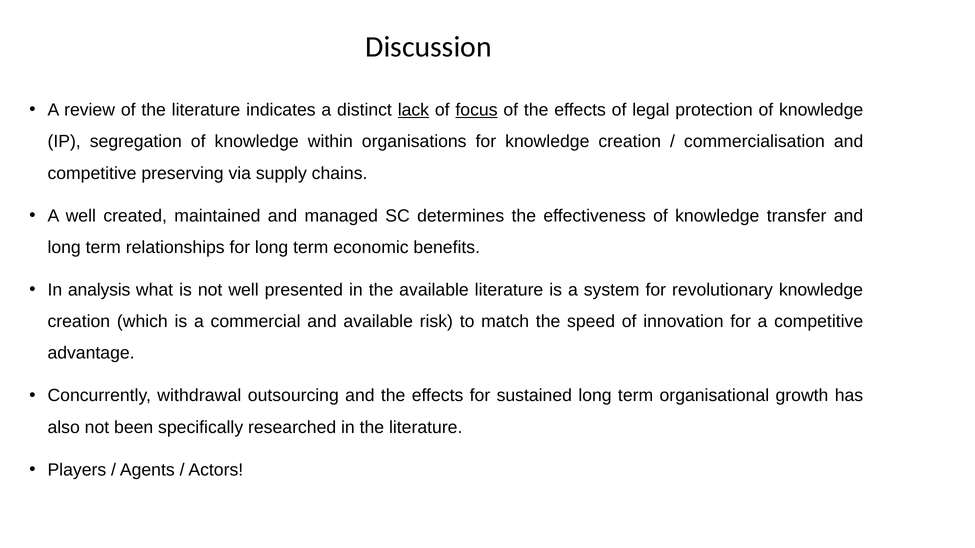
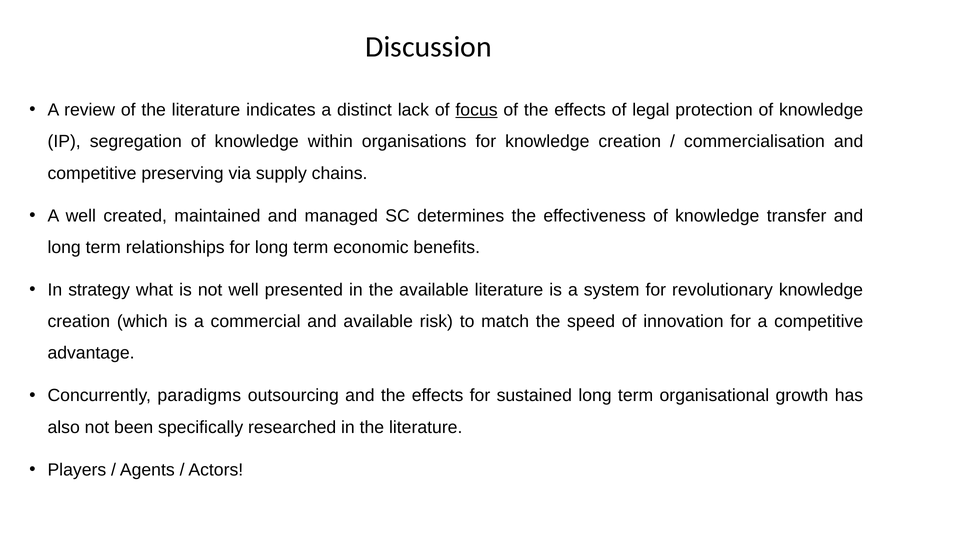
lack underline: present -> none
analysis: analysis -> strategy
withdrawal: withdrawal -> paradigms
